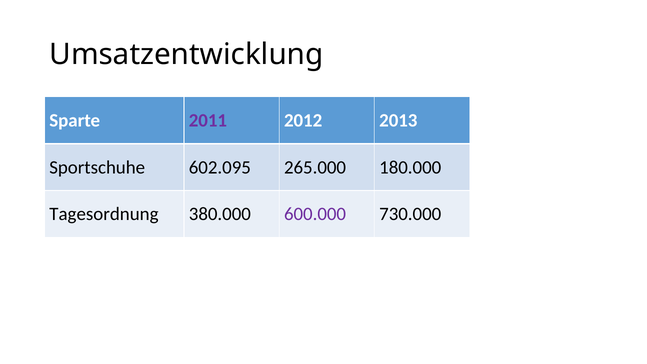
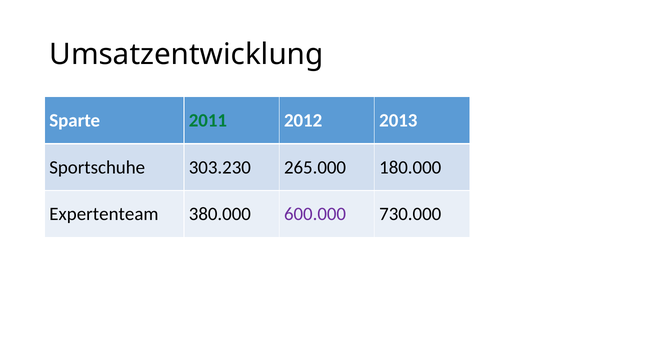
2011 colour: purple -> green
602.095: 602.095 -> 303.230
Tagesordnung: Tagesordnung -> Expertenteam
